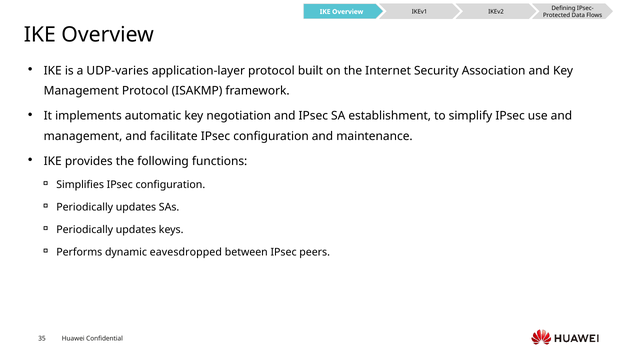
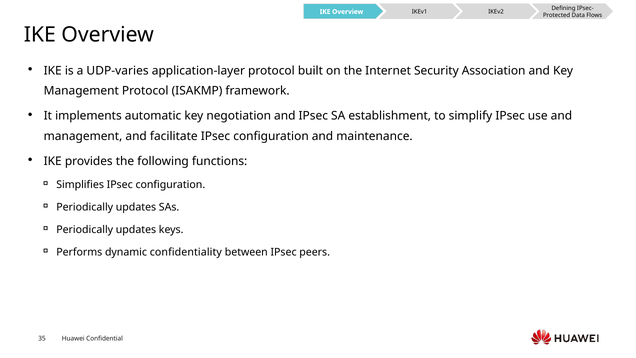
eavesdropped: eavesdropped -> confidentiality
